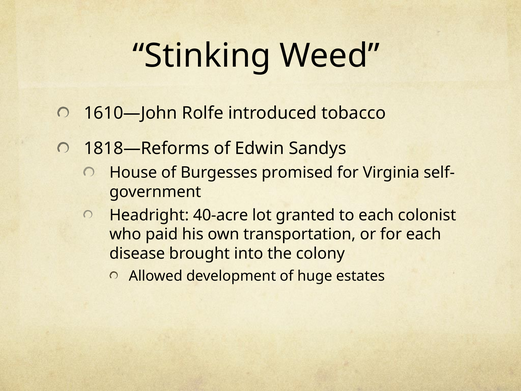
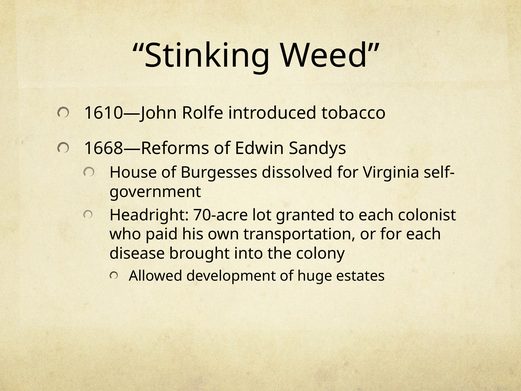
1818—Reforms: 1818—Reforms -> 1668—Reforms
promised: promised -> dissolved
40-acre: 40-acre -> 70-acre
